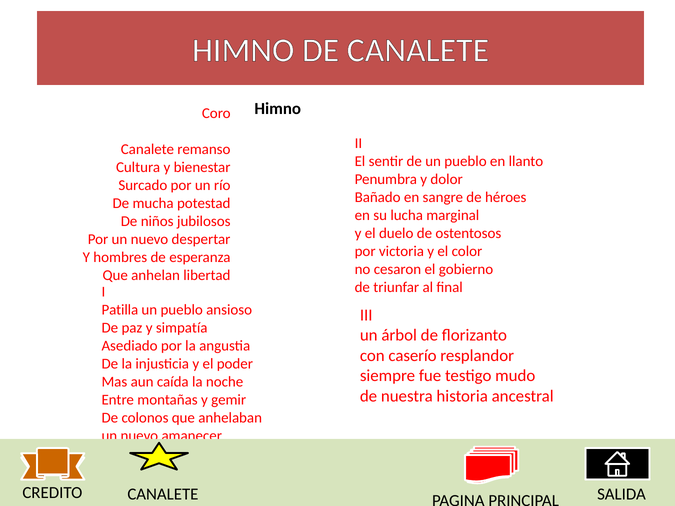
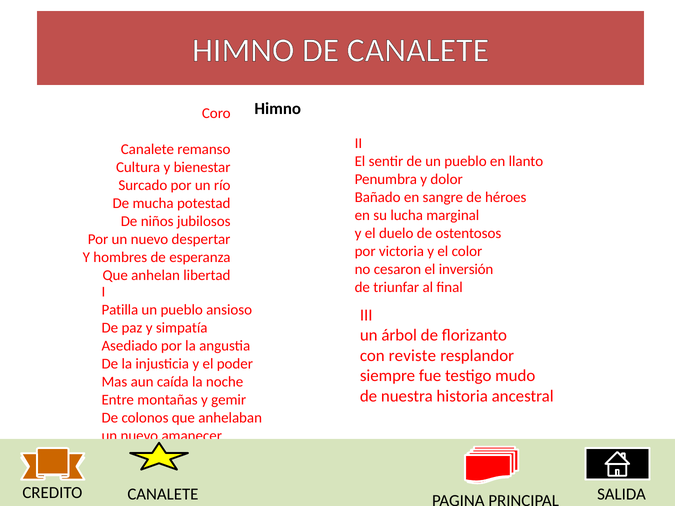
gobierno: gobierno -> inversión
caserío: caserío -> reviste
